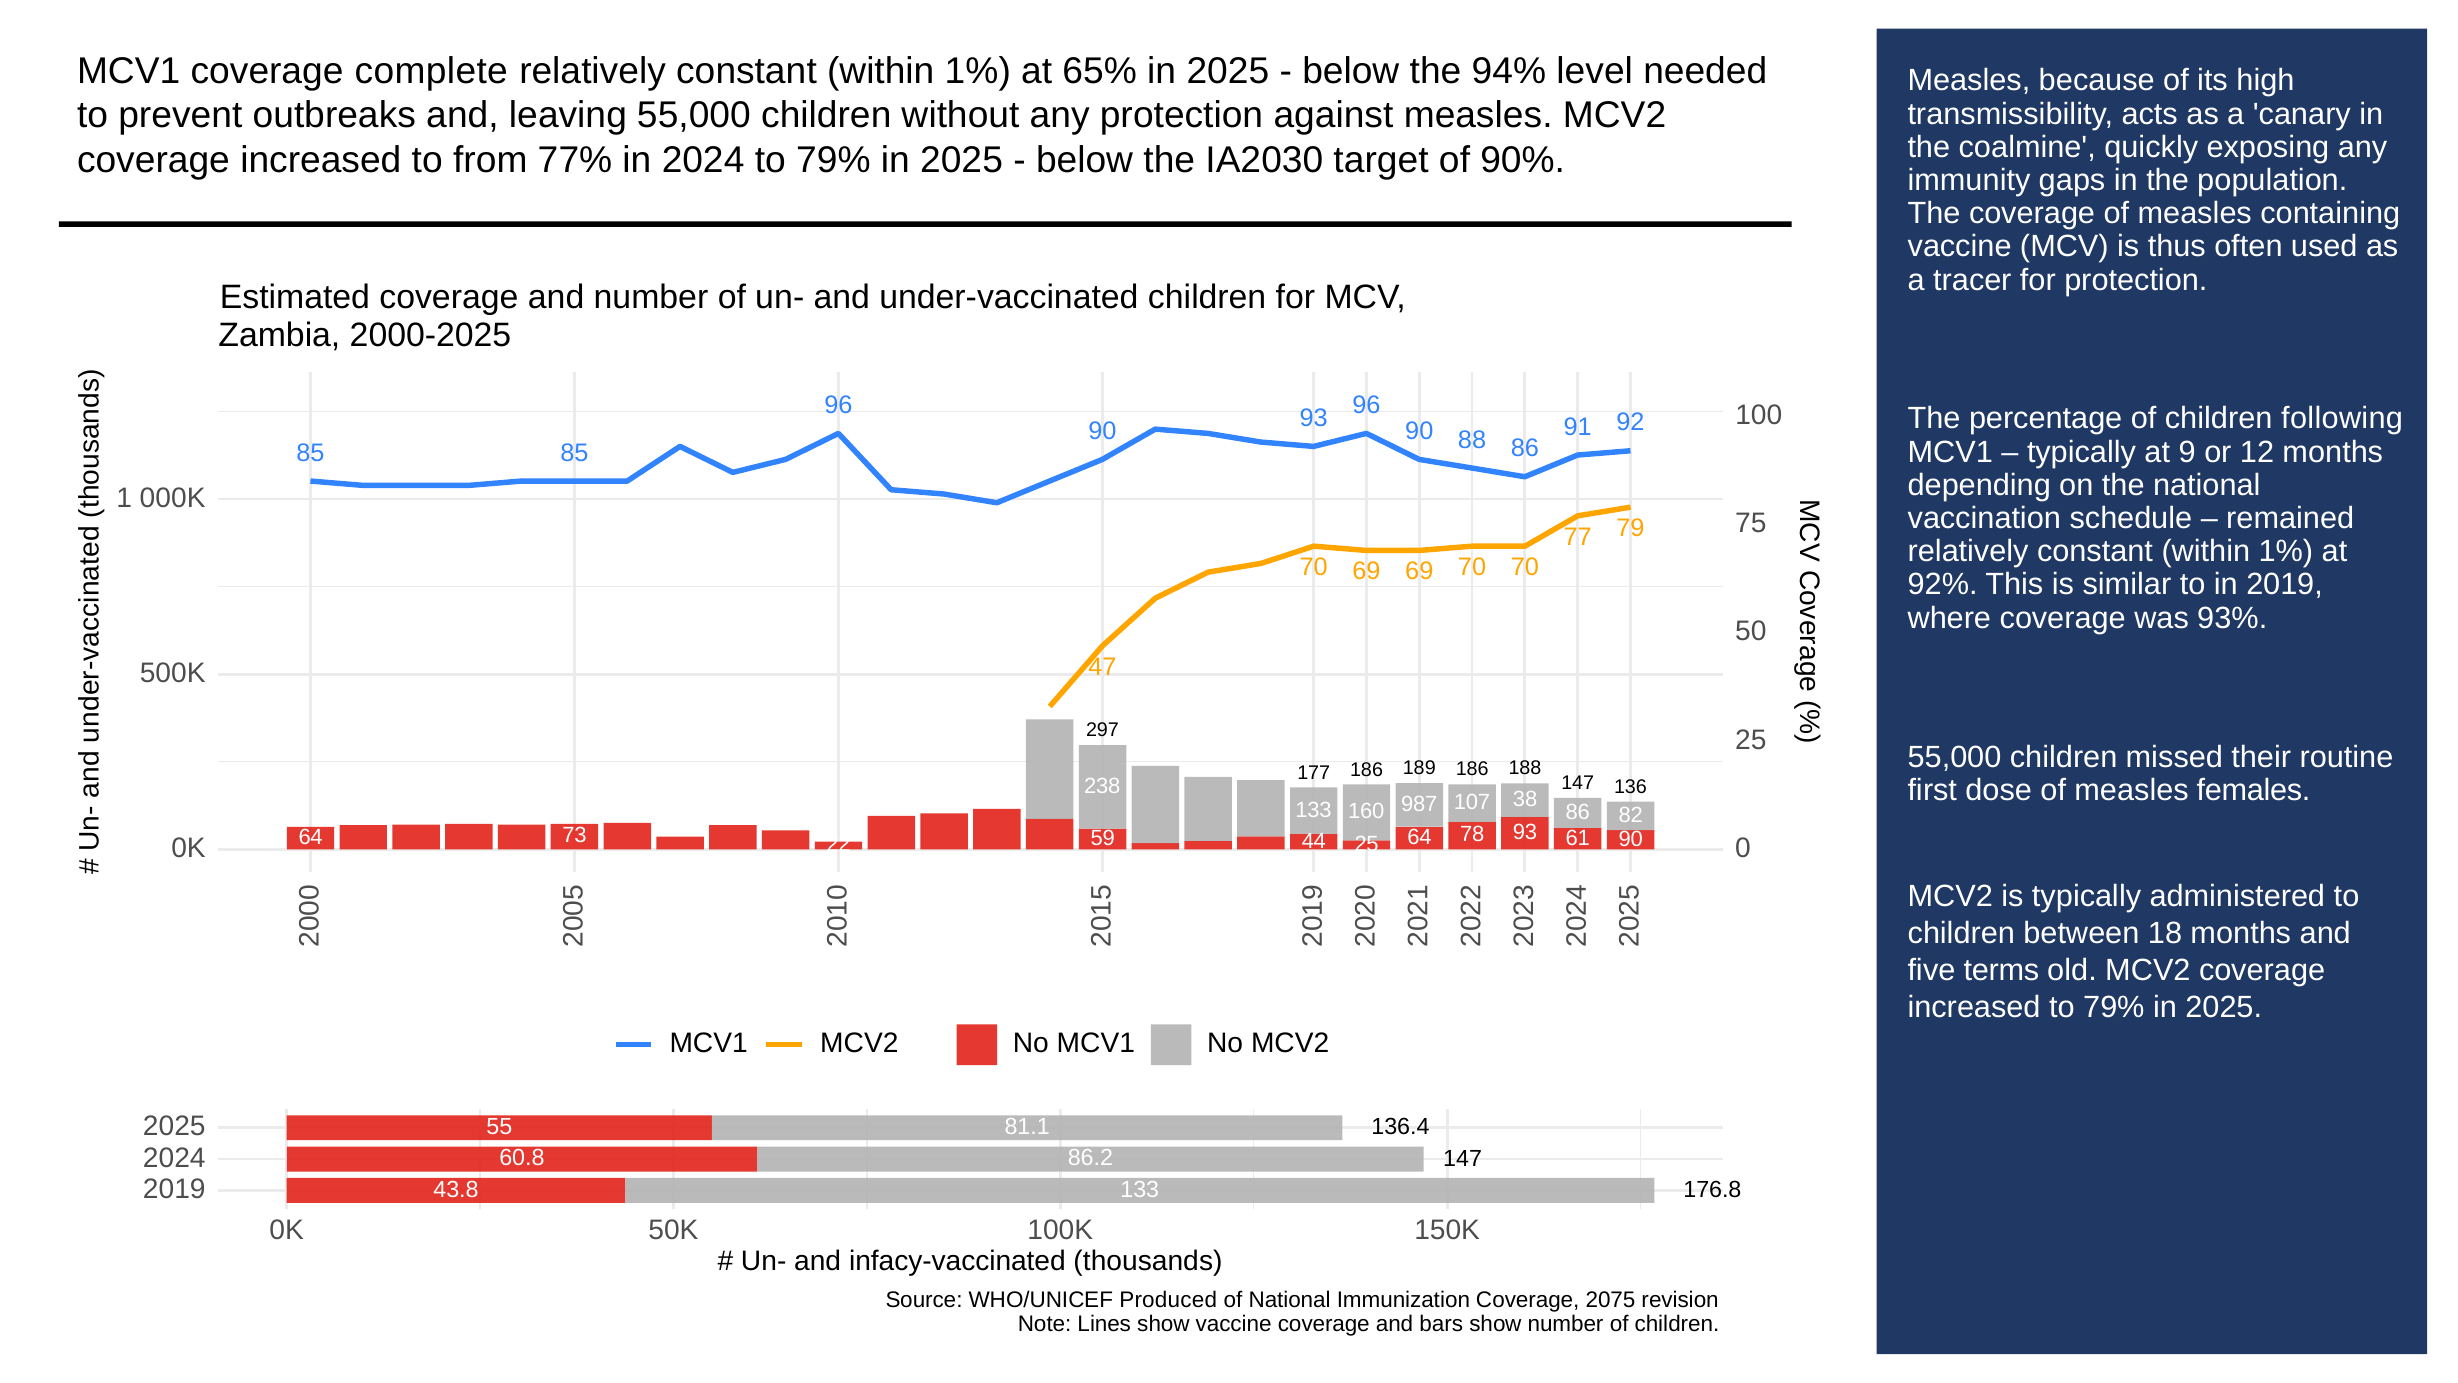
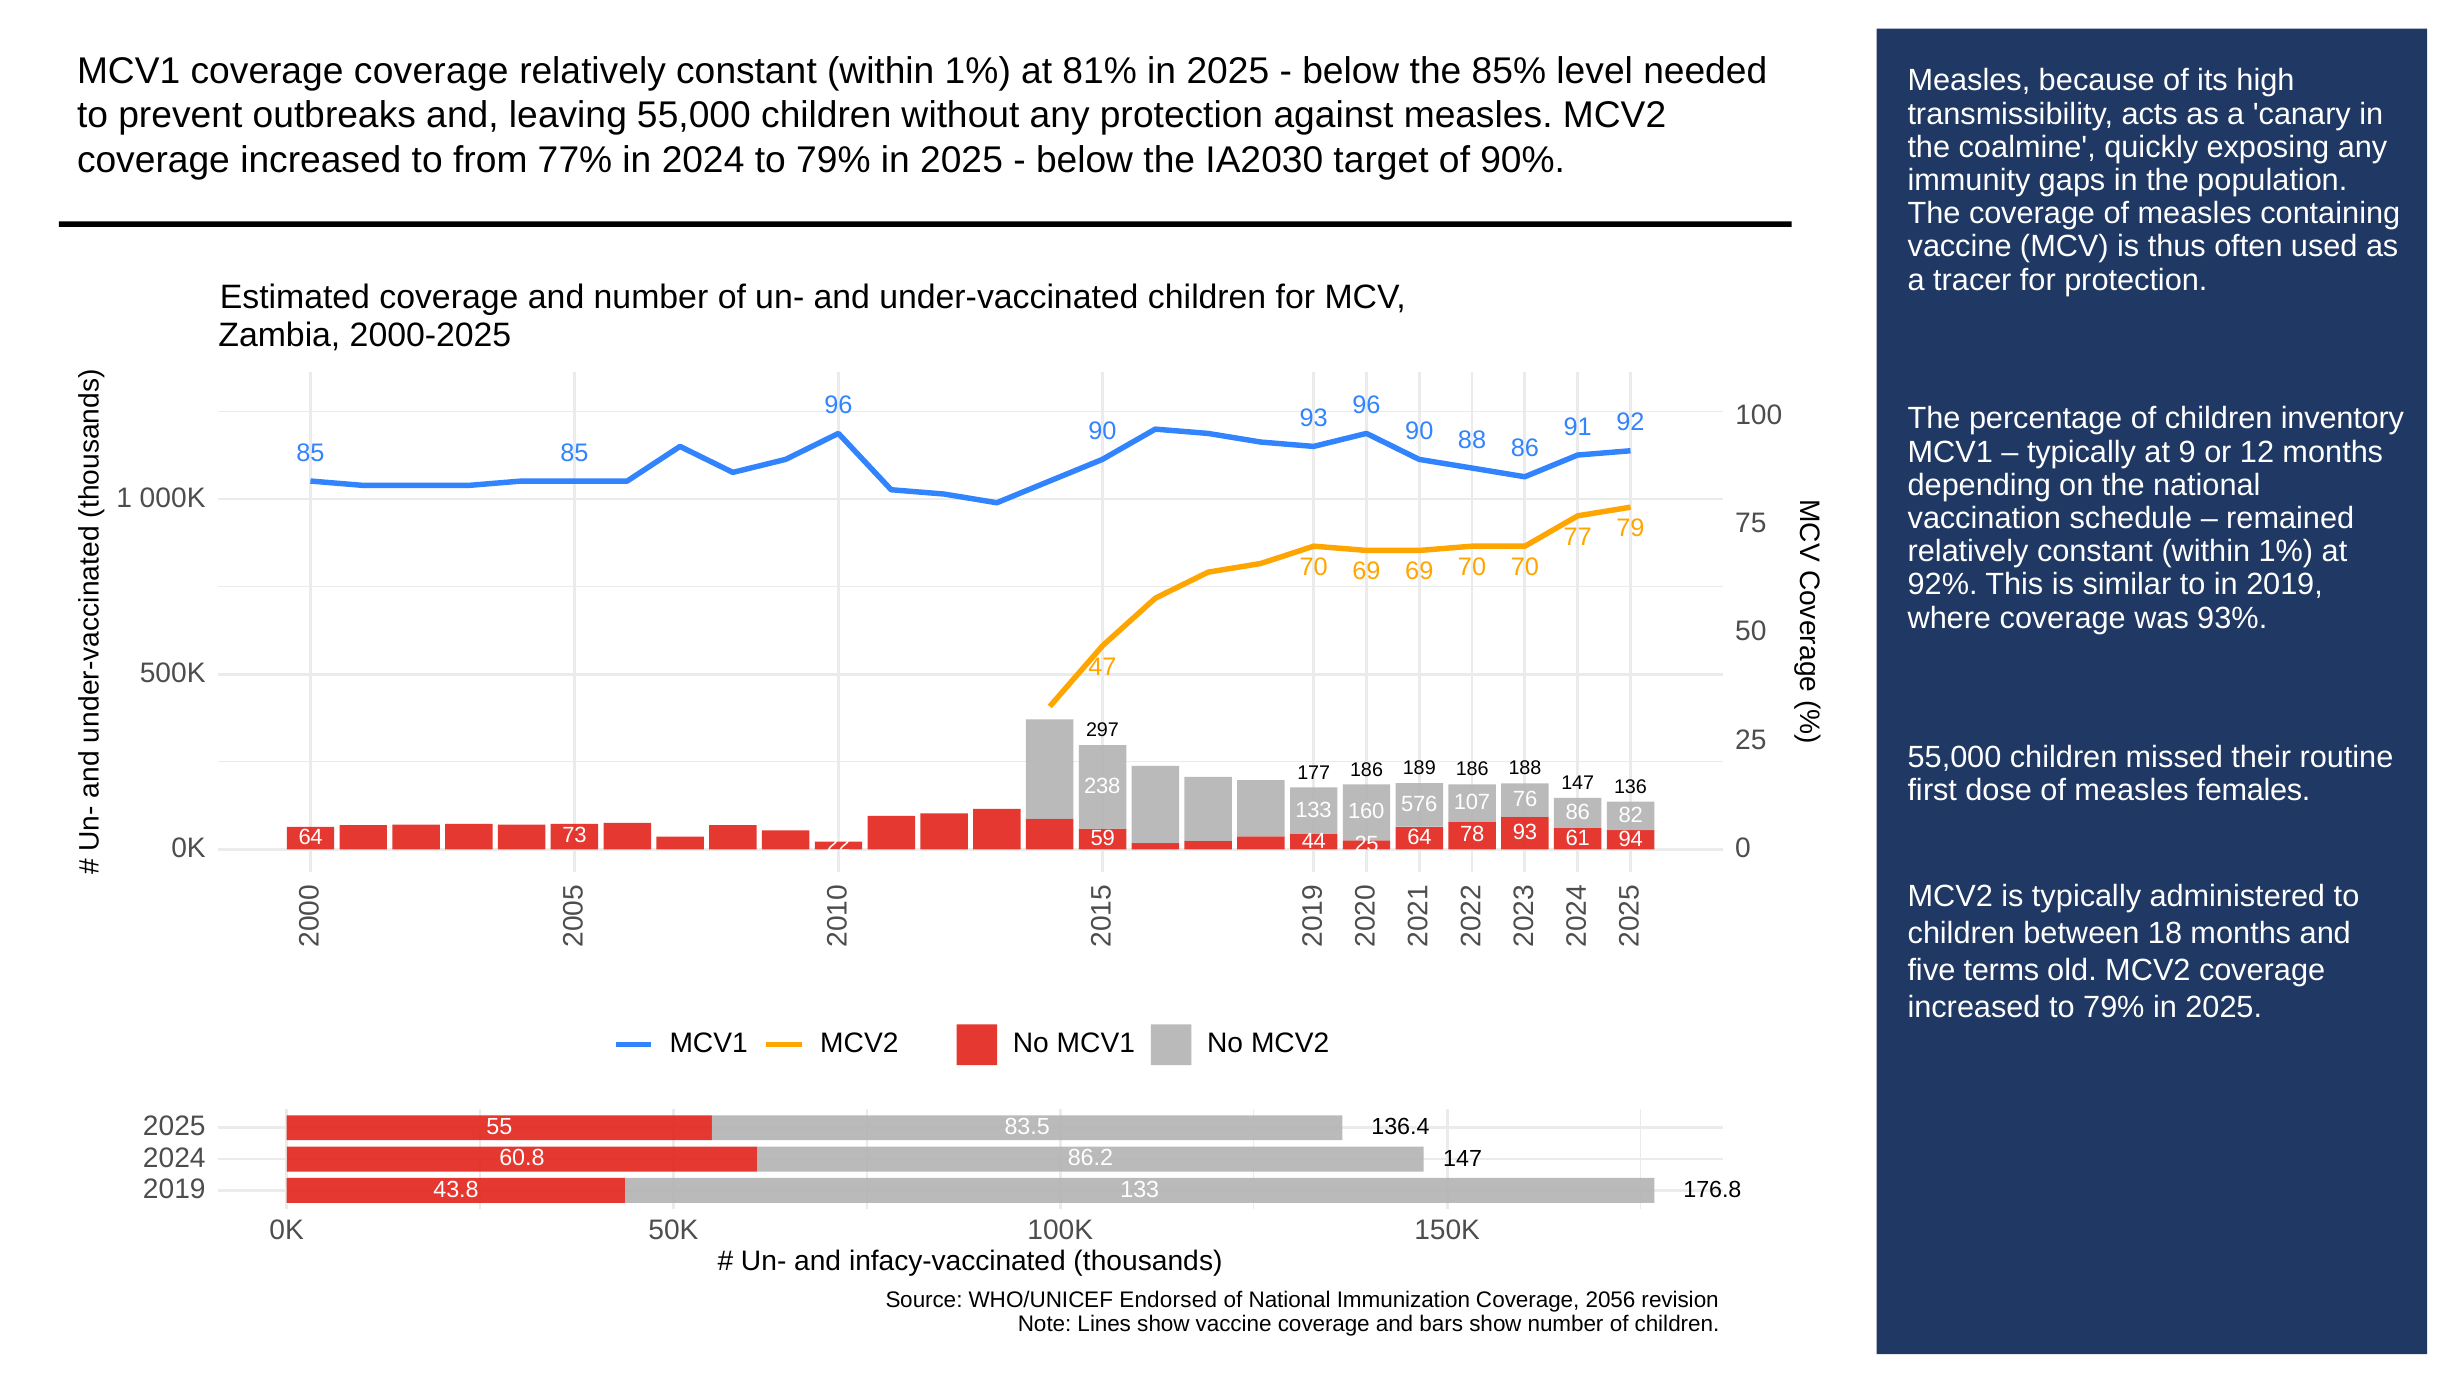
coverage complete: complete -> coverage
65%: 65% -> 81%
94%: 94% -> 85%
following: following -> inventory
987: 987 -> 576
38: 38 -> 76
61 90: 90 -> 94
81.1: 81.1 -> 83.5
Produced: Produced -> Endorsed
2075: 2075 -> 2056
